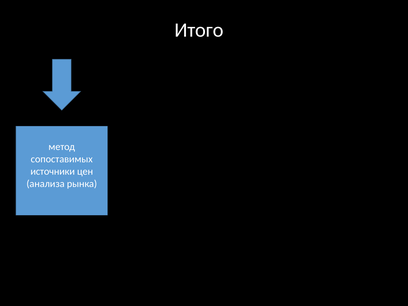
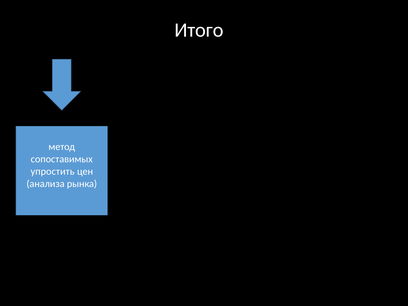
источники: источники -> упростить
